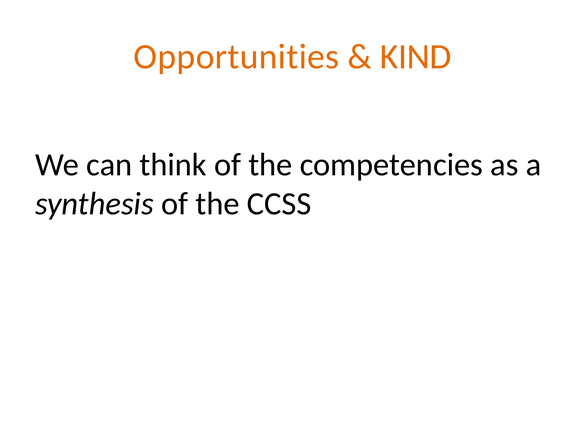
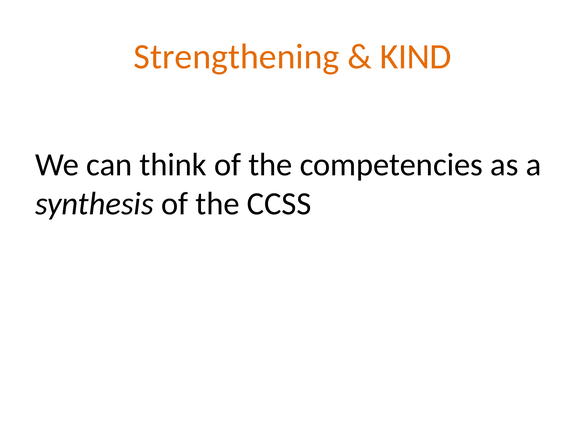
Opportunities: Opportunities -> Strengthening
